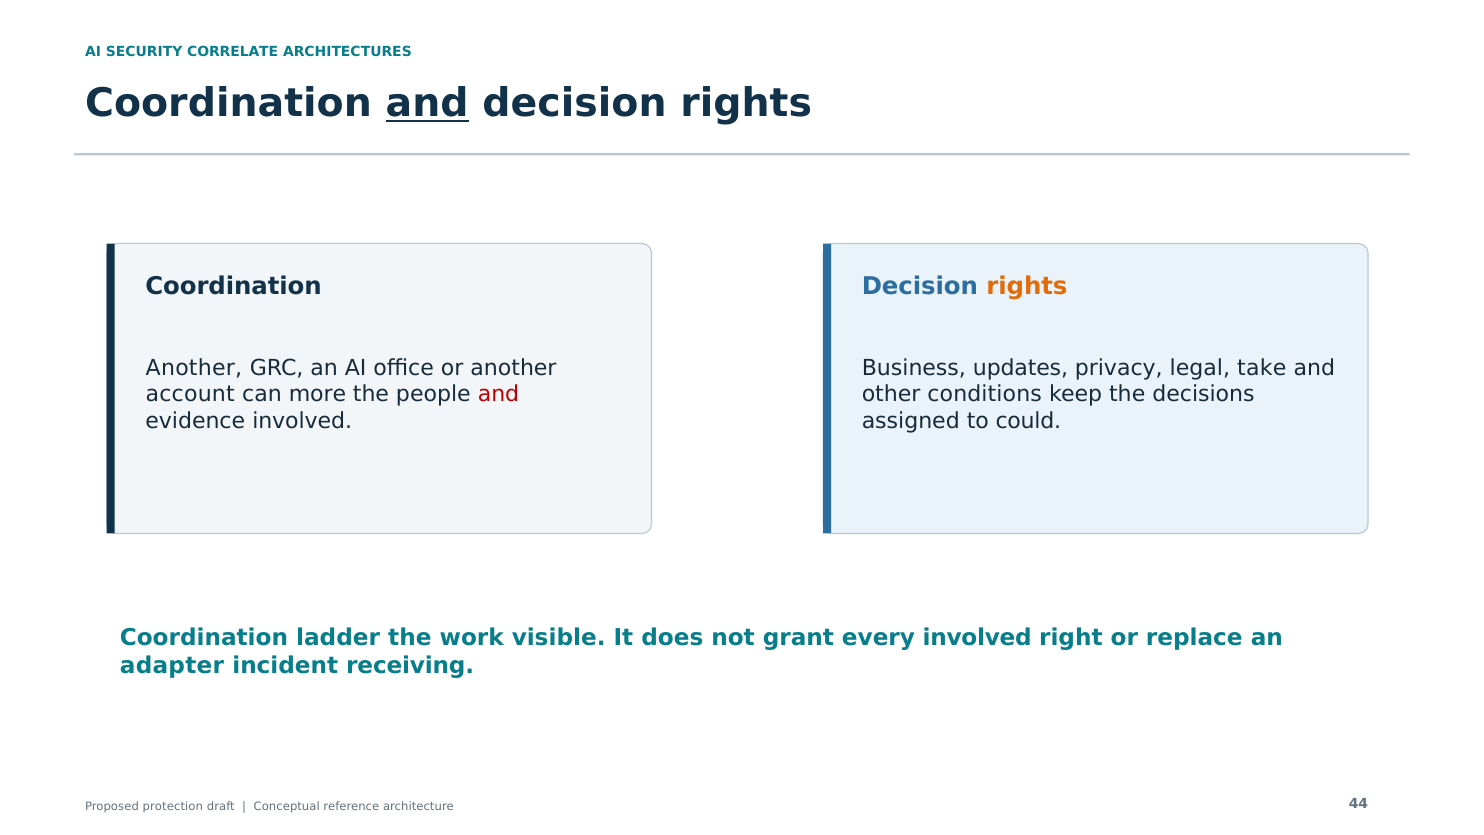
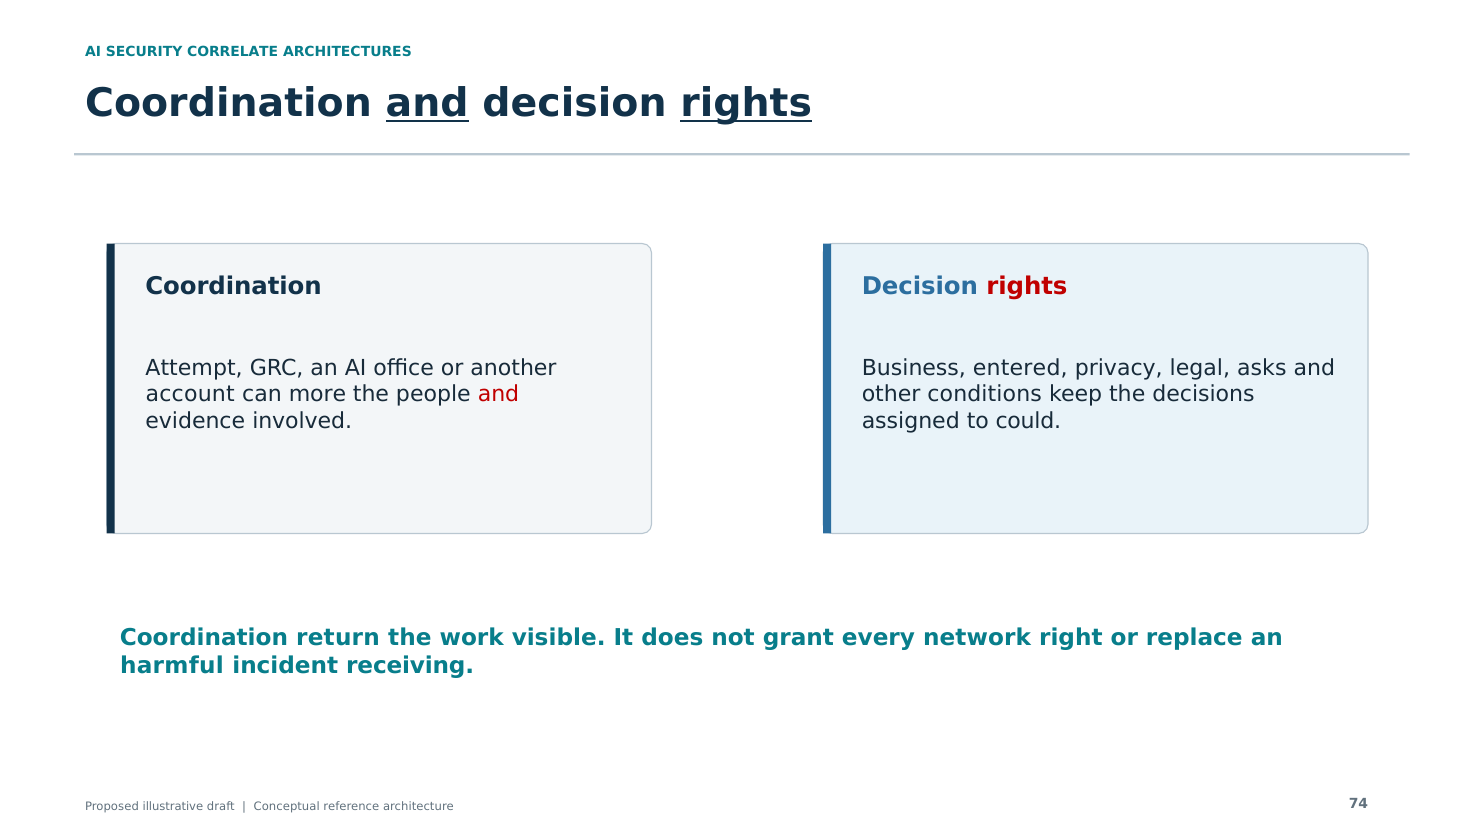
rights at (746, 104) underline: none -> present
rights at (1027, 286) colour: orange -> red
Another at (194, 368): Another -> Attempt
updates: updates -> entered
take: take -> asks
ladder: ladder -> return
every involved: involved -> network
adapter: adapter -> harmful
protection: protection -> illustrative
44: 44 -> 74
